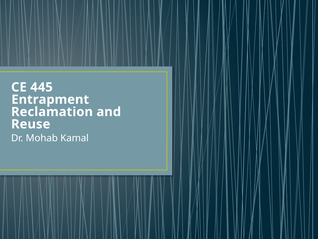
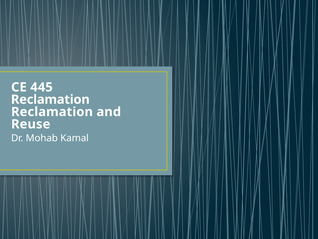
Entrapment at (50, 99): Entrapment -> Reclamation
